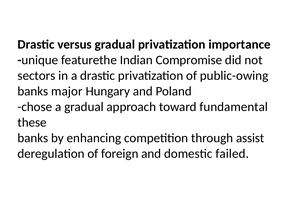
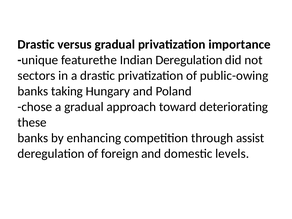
Indian Compromise: Compromise -> Deregulation
major: major -> taking
fundamental: fundamental -> deteriorating
failed: failed -> levels
